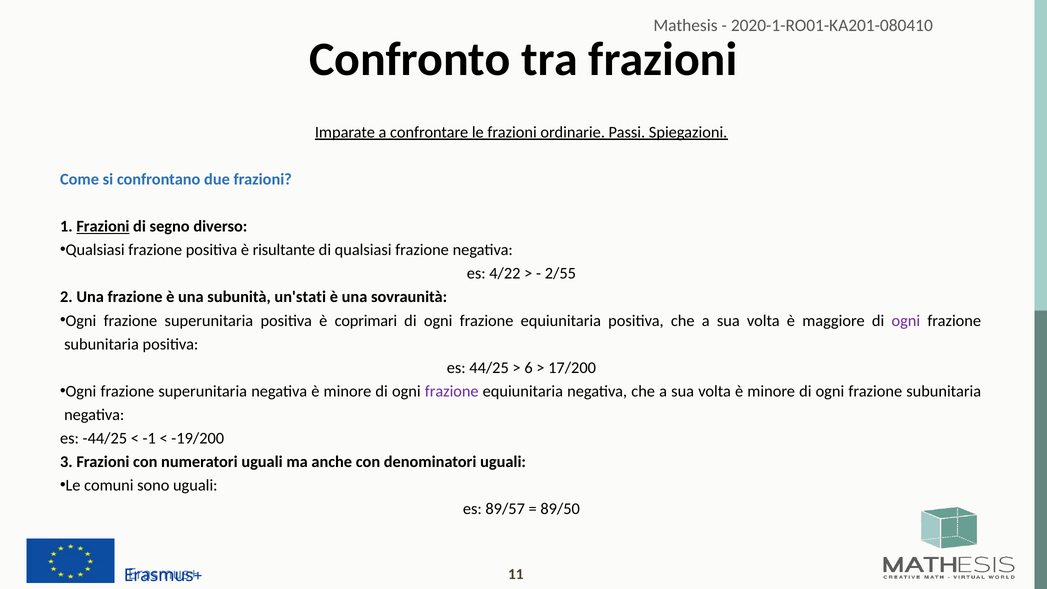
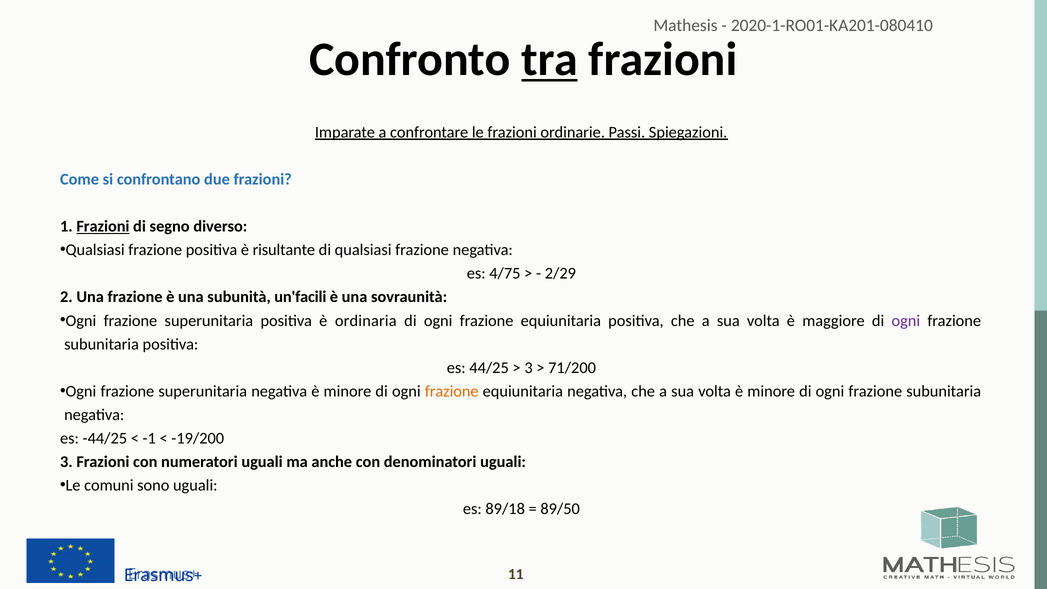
tra underline: none -> present
4/22: 4/22 -> 4/75
2/55: 2/55 -> 2/29
un'stati: un'stati -> un'facili
coprimari: coprimari -> ordinaria
6 at (529, 368): 6 -> 3
17/200: 17/200 -> 71/200
frazione at (452, 391) colour: purple -> orange
89/57: 89/57 -> 89/18
